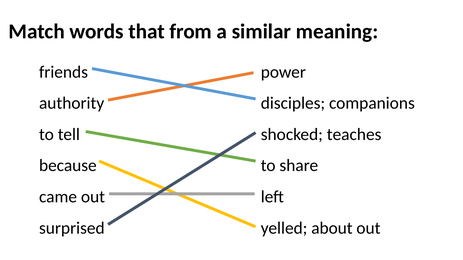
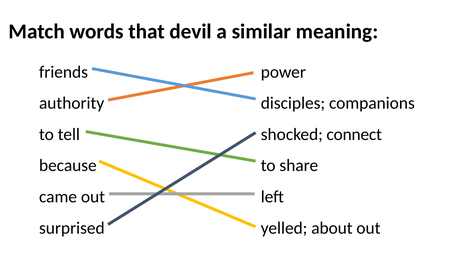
from: from -> devil
teaches: teaches -> connect
